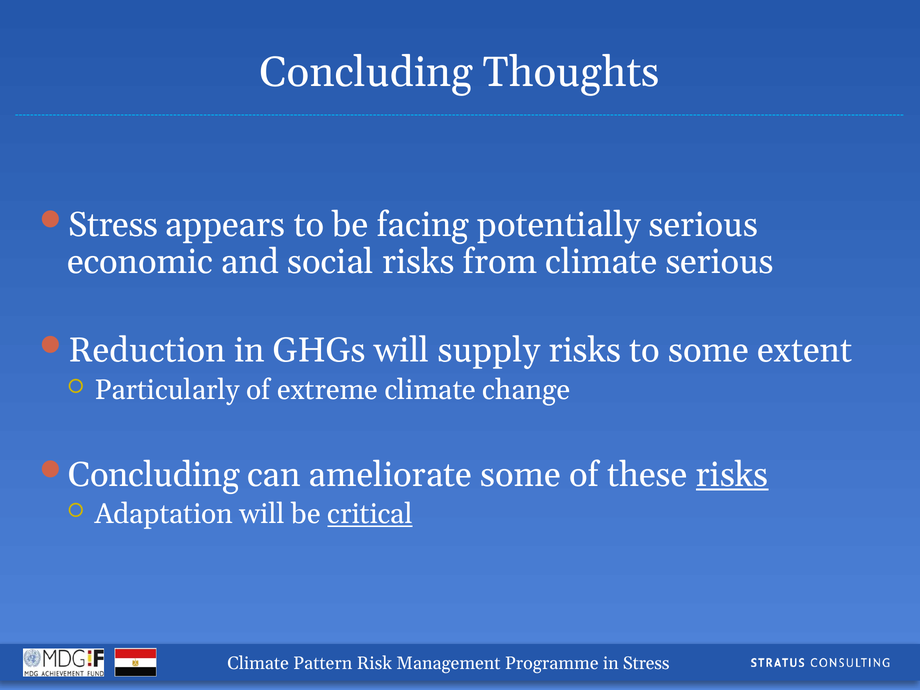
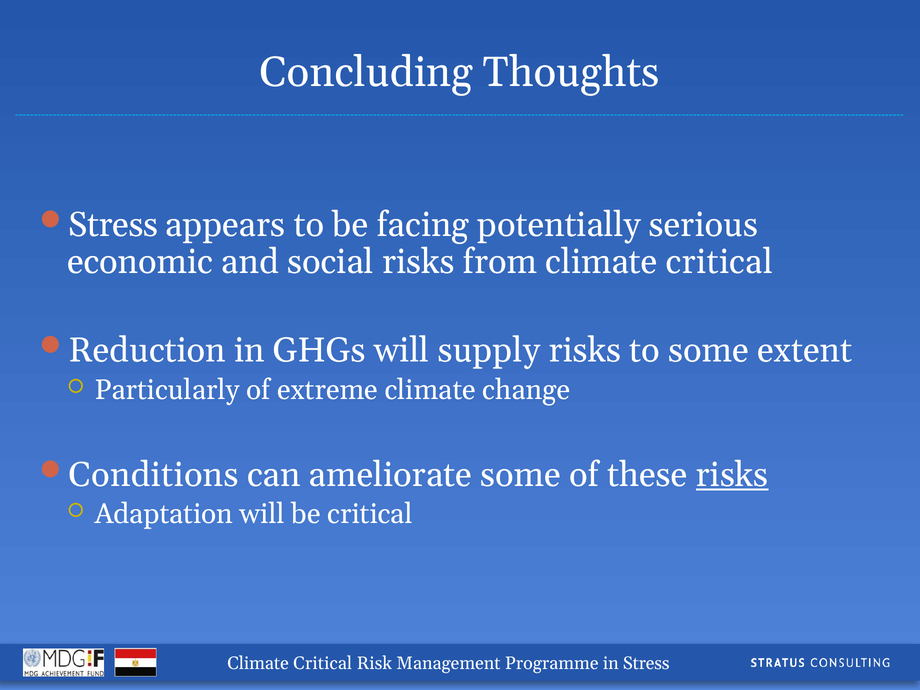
from climate serious: serious -> critical
Concluding at (154, 475): Concluding -> Conditions
critical at (370, 514) underline: present -> none
Pattern at (323, 663): Pattern -> Critical
